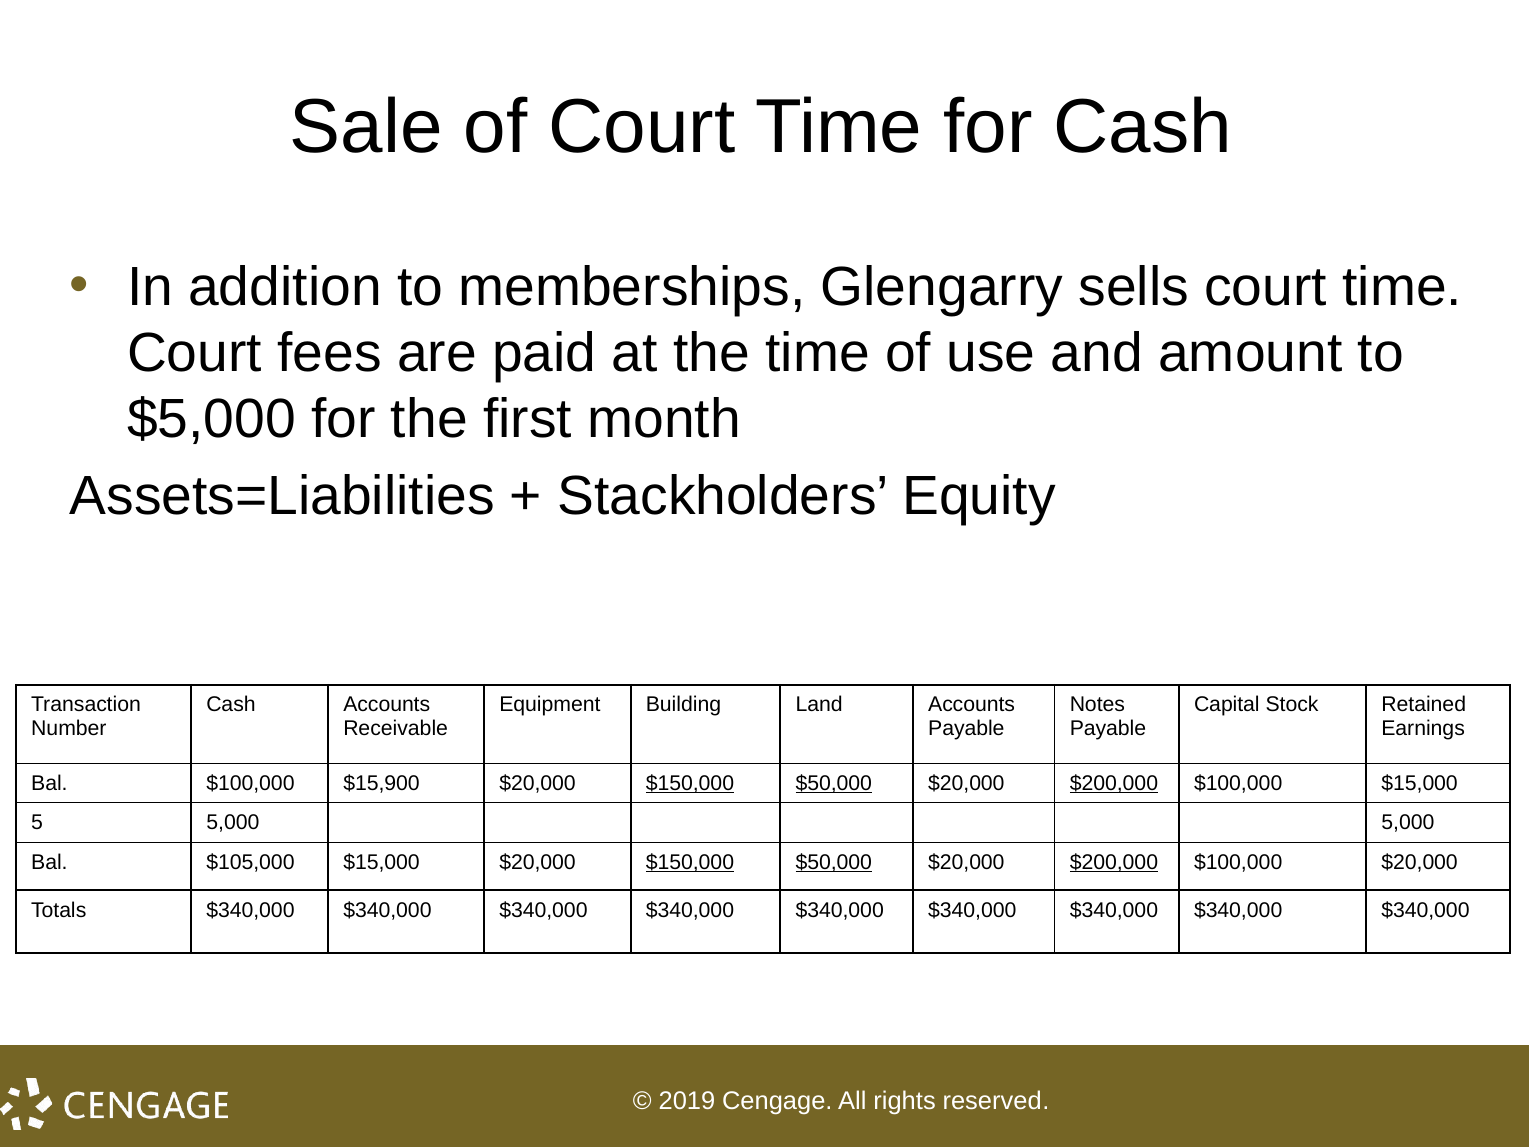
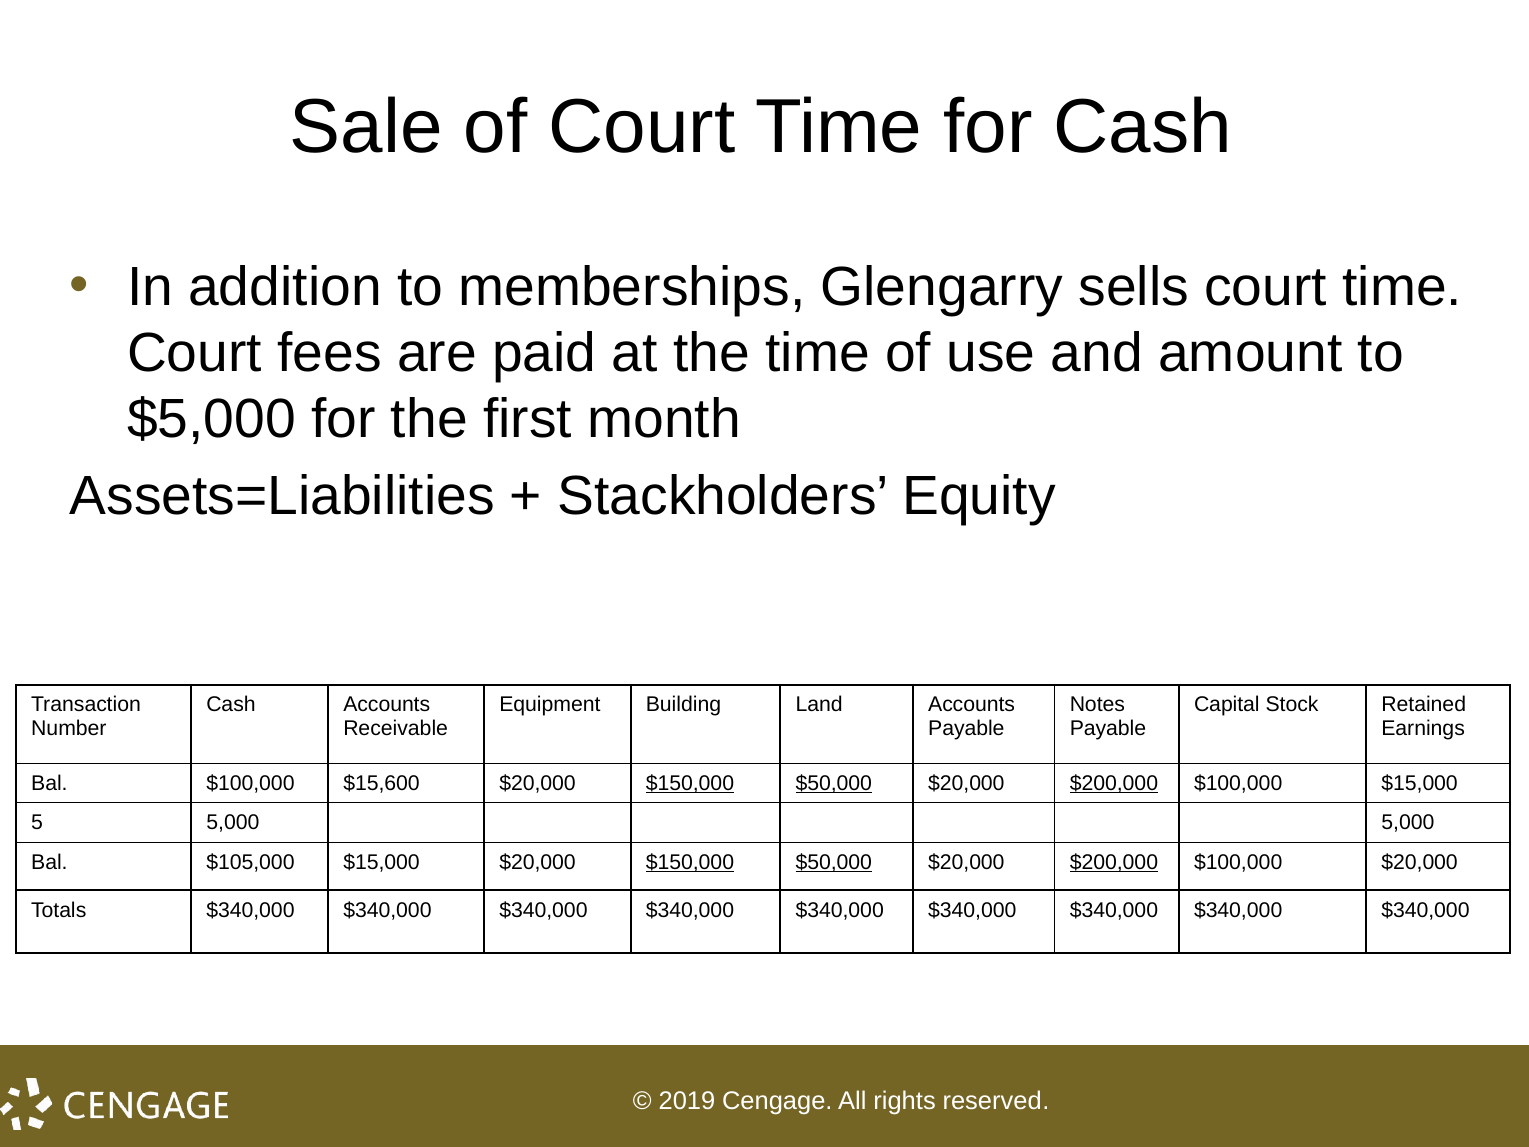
$15,900: $15,900 -> $15,600
